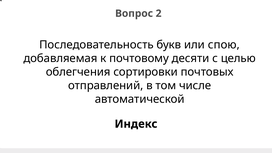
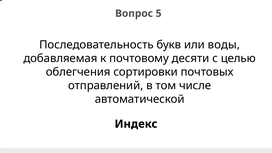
2: 2 -> 5
спою: спою -> воды
